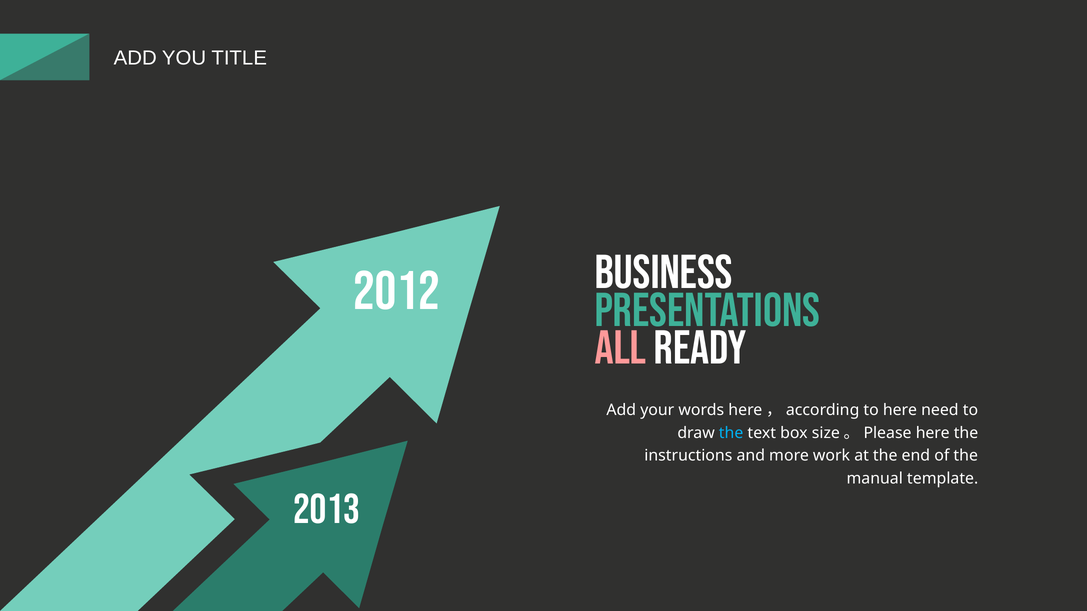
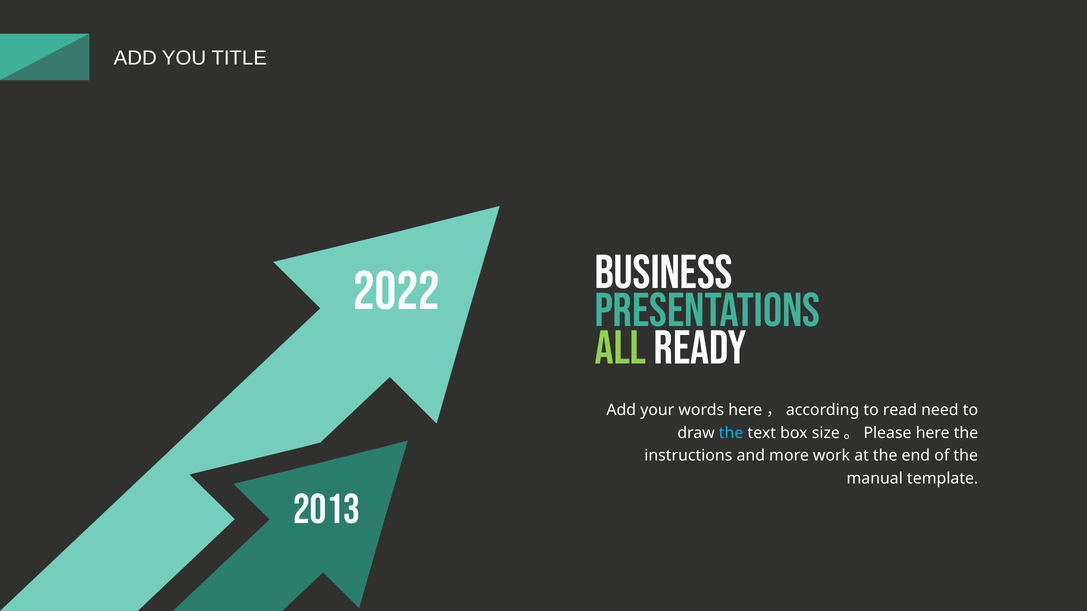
2012: 2012 -> 2022
All colour: pink -> light green
to here: here -> read
